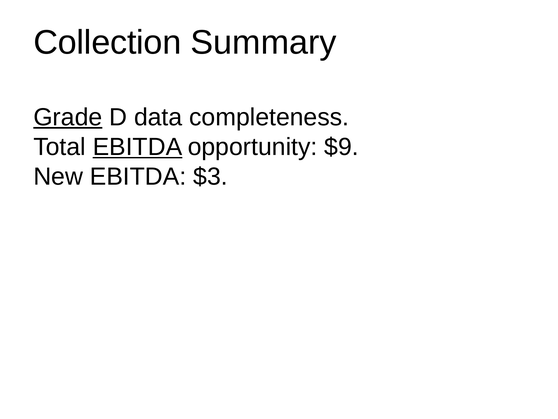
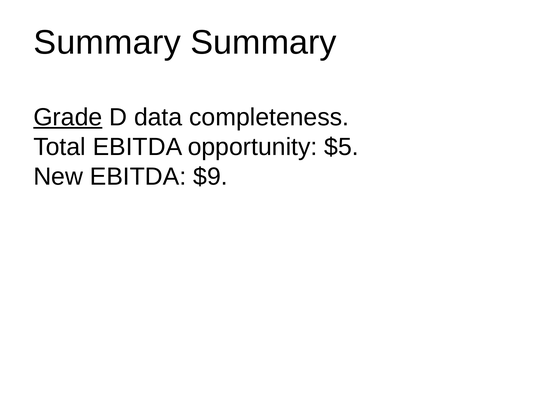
Collection at (107, 42): Collection -> Summary
EBITDA at (137, 147) underline: present -> none
$9: $9 -> $5
$3: $3 -> $9
